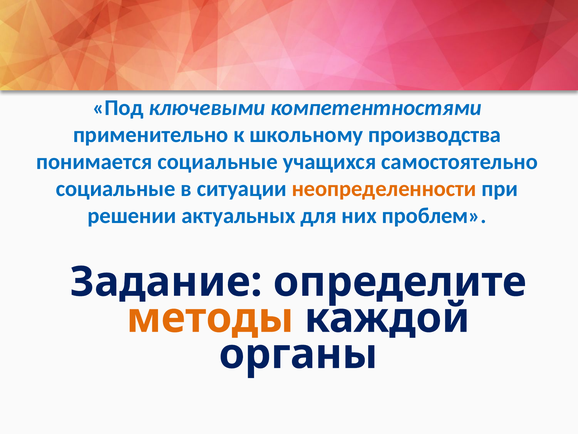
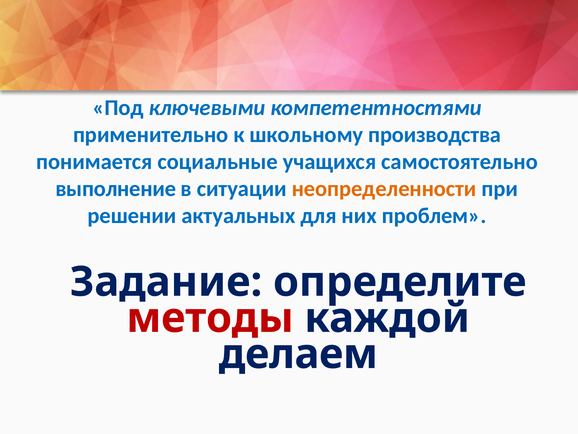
социальные at (116, 188): социальные -> выполнение
методы colour: orange -> red
органы: органы -> делаем
